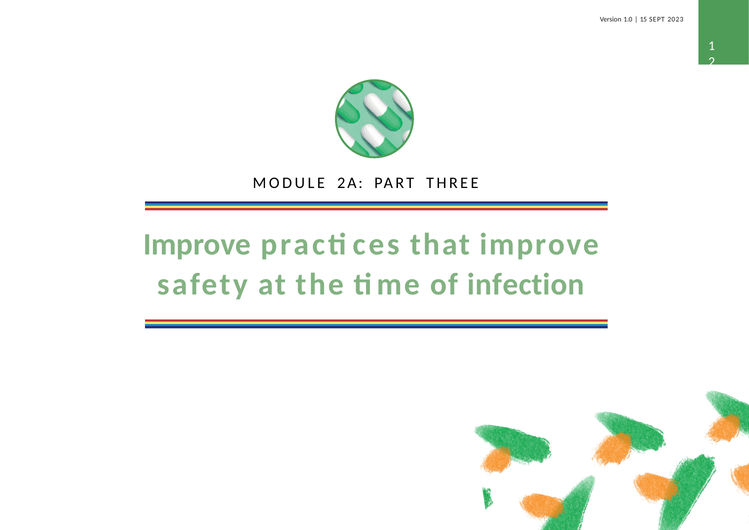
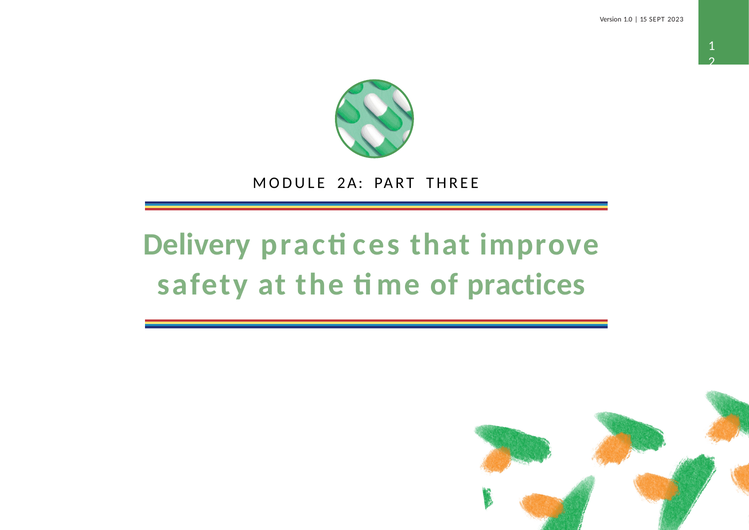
Improve at (197, 244): Improve -> Delivery
of infection: infection -> practices
